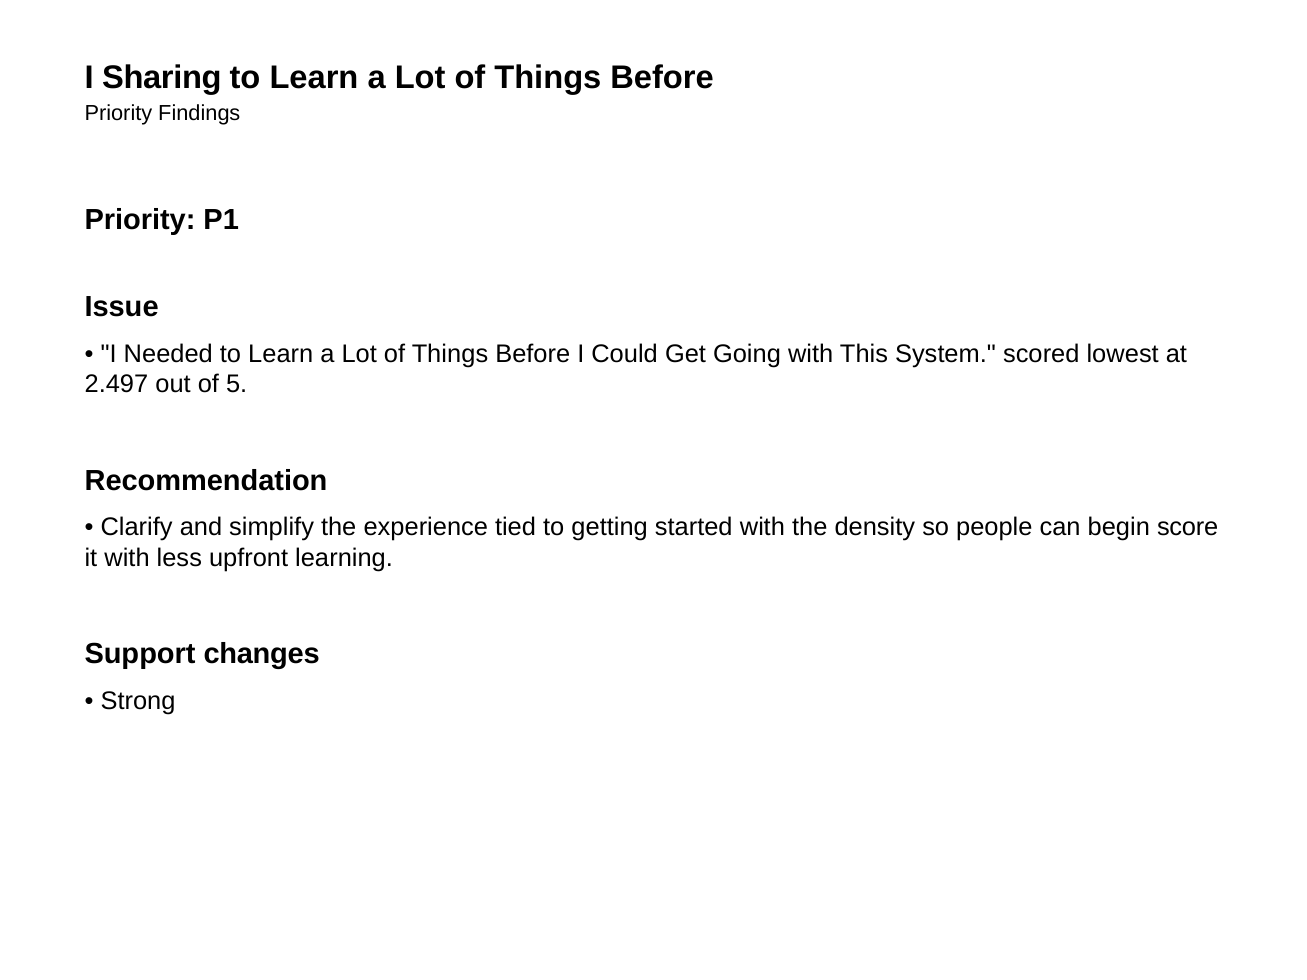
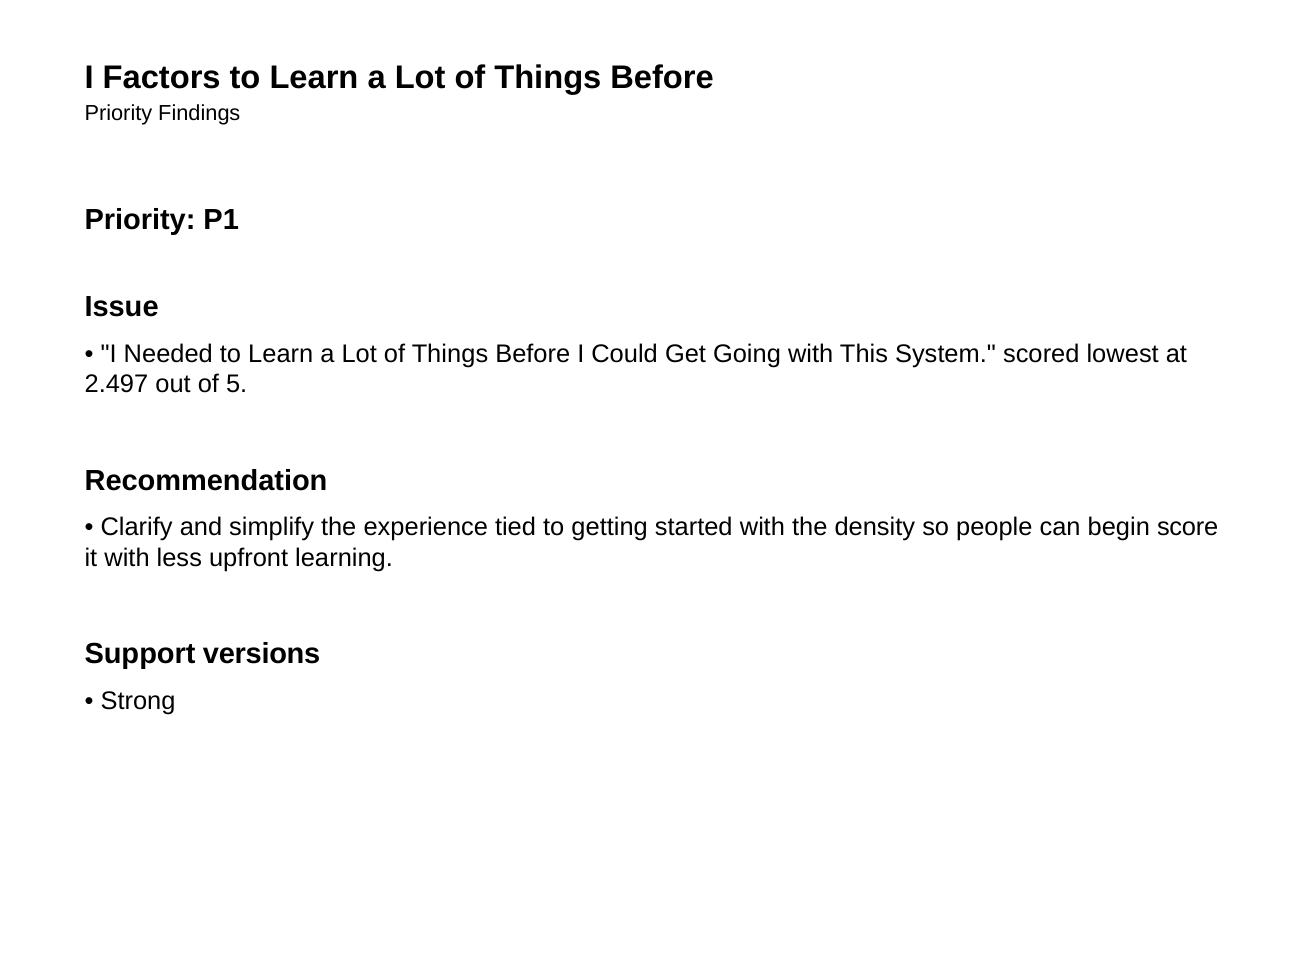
Sharing: Sharing -> Factors
changes: changes -> versions
